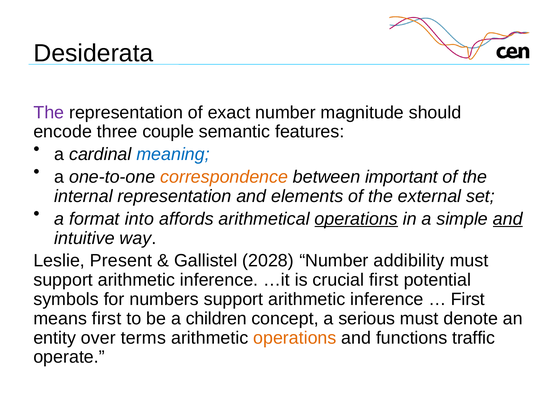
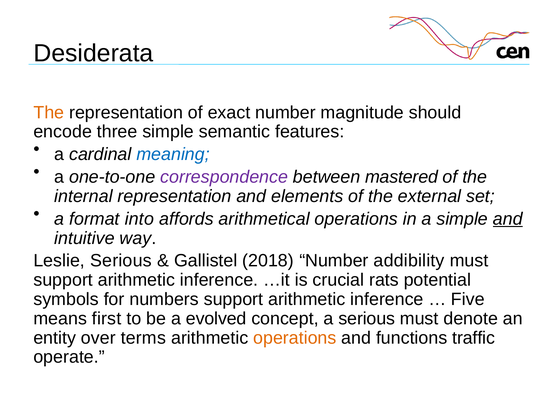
The at (49, 112) colour: purple -> orange
three couple: couple -> simple
correspondence colour: orange -> purple
important: important -> mastered
operations at (356, 219) underline: present -> none
Leslie Present: Present -> Serious
2028: 2028 -> 2018
crucial first: first -> rats
First at (468, 299): First -> Five
children: children -> evolved
